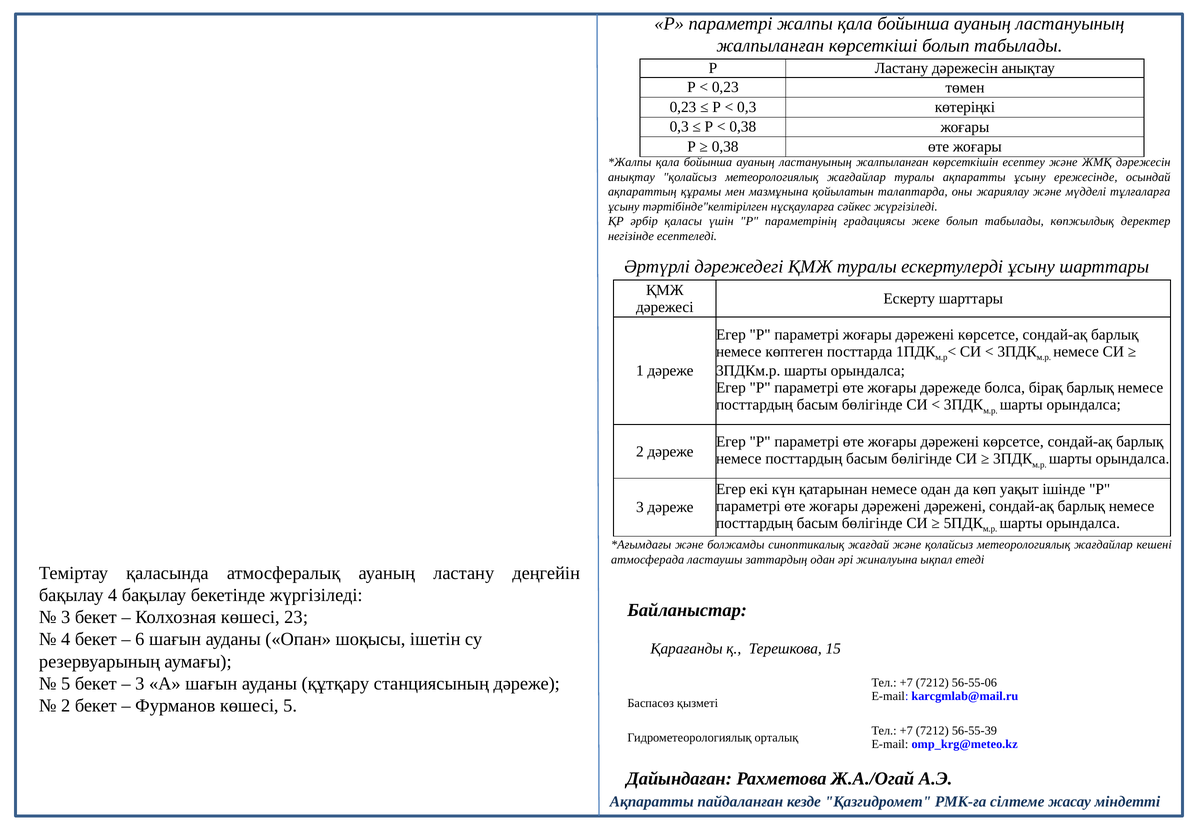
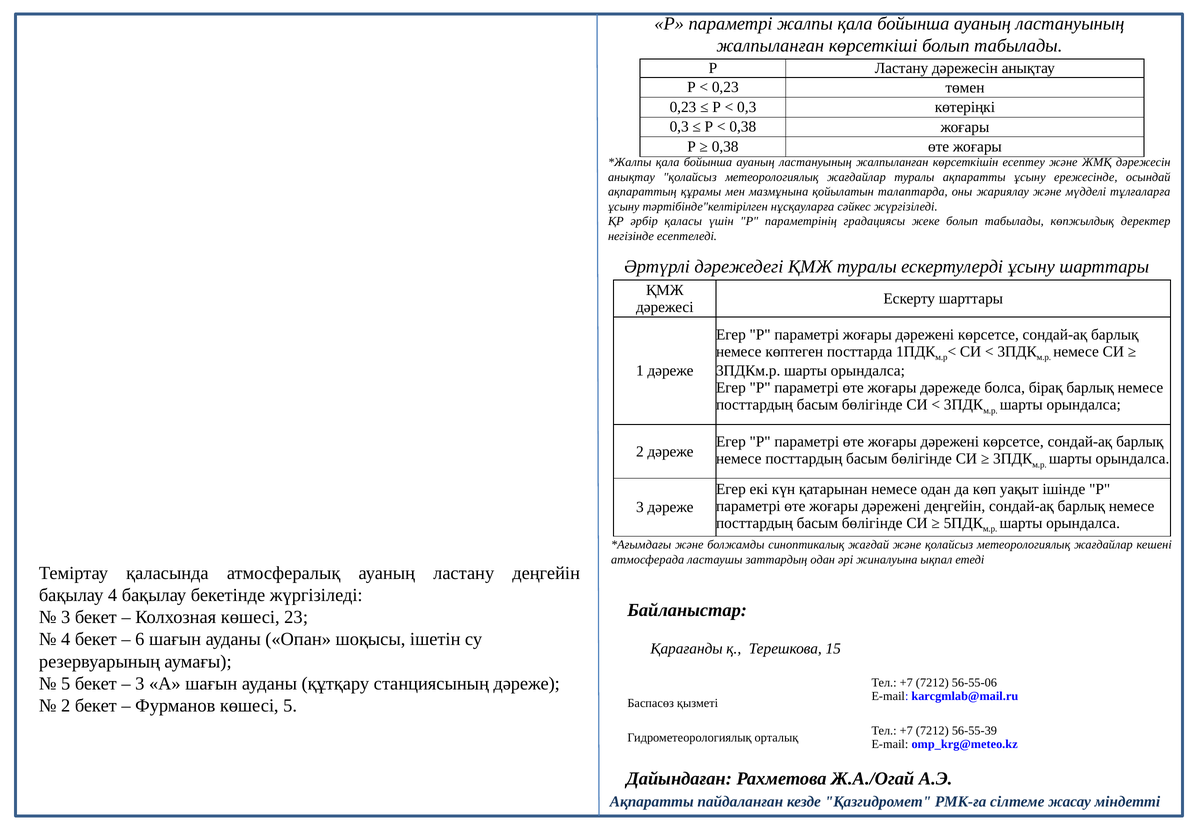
дәрежені дәрежені: дәрежені -> деңгейін
